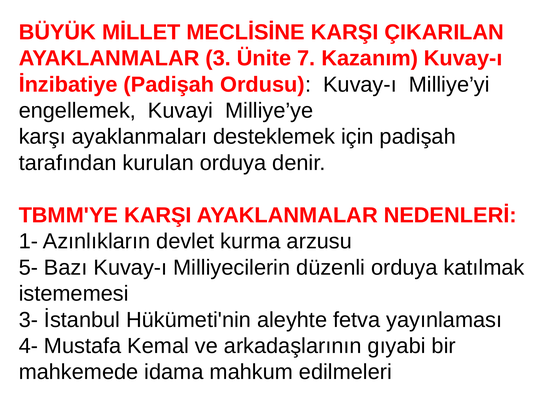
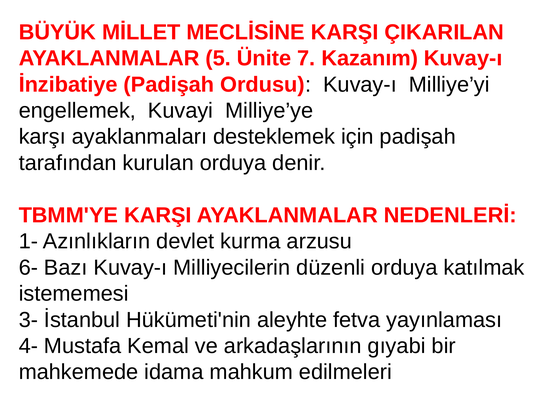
3: 3 -> 5
5-: 5- -> 6-
